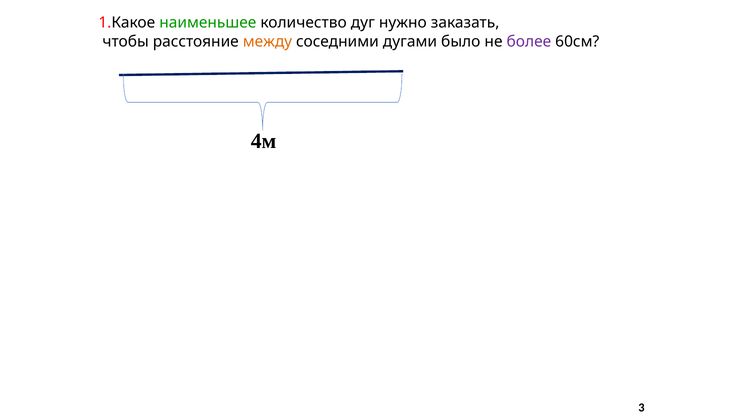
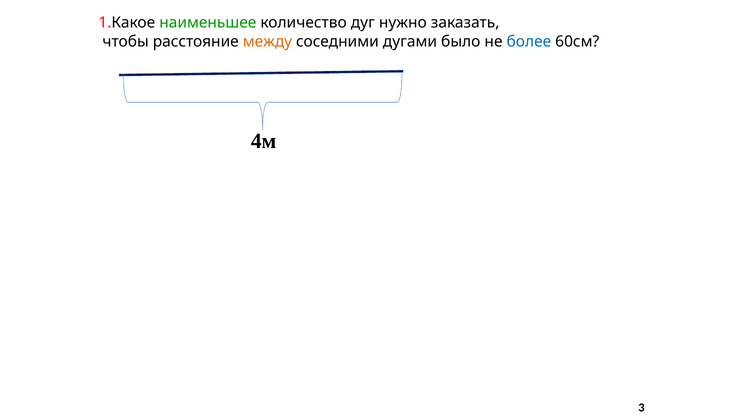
более colour: purple -> blue
